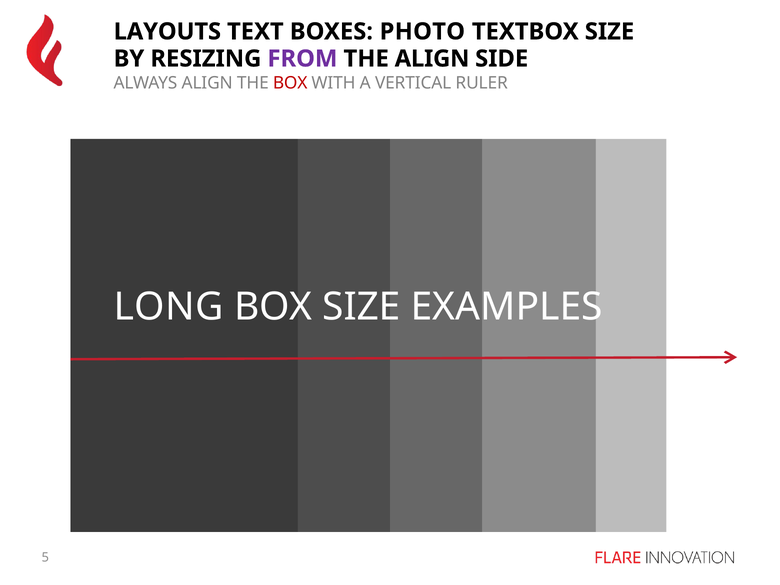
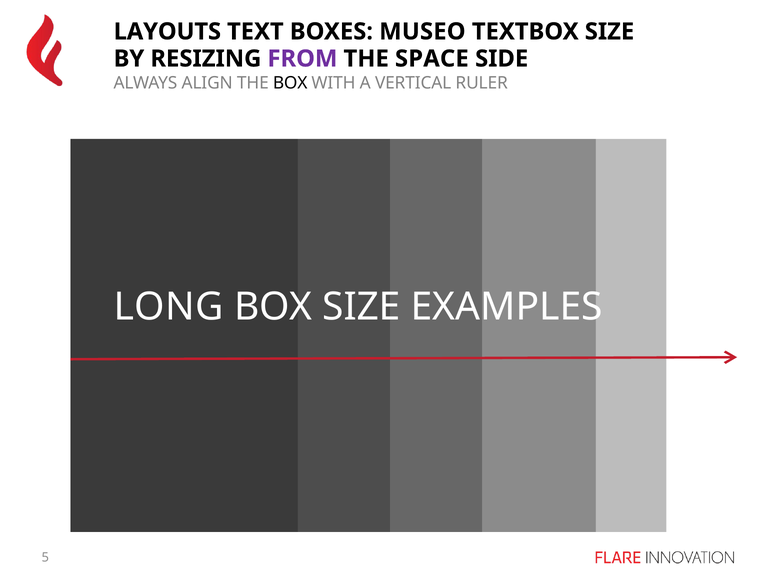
PHOTO: PHOTO -> MUSEO
THE ALIGN: ALIGN -> SPACE
BOX at (290, 83) colour: red -> black
